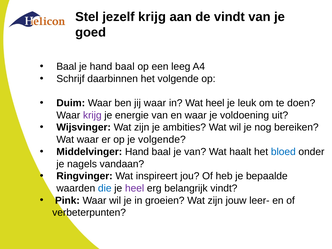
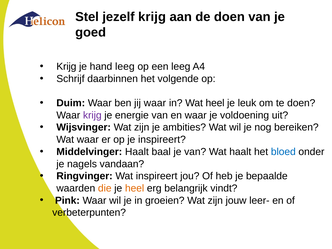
de vindt: vindt -> doen
Baal at (66, 67): Baal -> Krijg
je hand baal: baal -> leeg
je volgende: volgende -> inspireert
Middelvinger Hand: Hand -> Haalt
die colour: blue -> orange
heel at (135, 188) colour: purple -> orange
